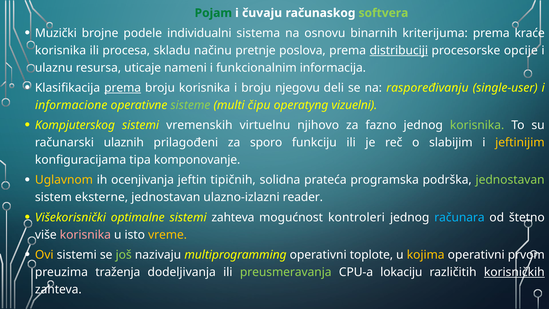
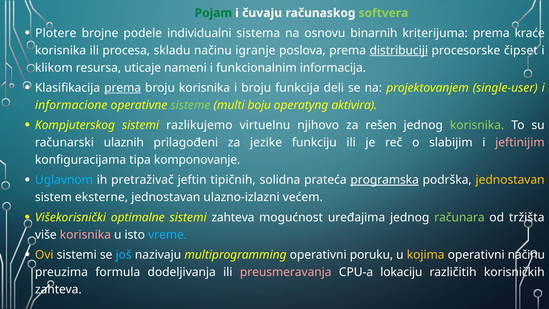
Muzički: Muzički -> Plotere
pretnje: pretnje -> igranje
opcije: opcije -> čipset
ulaznu: ulaznu -> klikom
njegovu: njegovu -> funkcija
raspoređivanju: raspoređivanju -> projektovanjem
čipu: čipu -> boju
vizuelni: vizuelni -> aktivira
vremenskih: vremenskih -> razlikujemo
fazno: fazno -> rešen
sporo: sporo -> jezike
jeftinijim colour: yellow -> pink
Uglavnom colour: yellow -> light blue
ocenjivanja: ocenjivanja -> pretraživač
programska underline: none -> present
jednostavan at (510, 180) colour: light green -> yellow
reader: reader -> većem
kontroleri: kontroleri -> uređajima
računara colour: light blue -> light green
štetno: štetno -> tržišta
vreme colour: yellow -> light blue
još colour: light green -> light blue
toplote: toplote -> poruku
operativni prvom: prvom -> načinu
traženja: traženja -> formula
preusmeravanja colour: light green -> pink
korisničkih underline: present -> none
